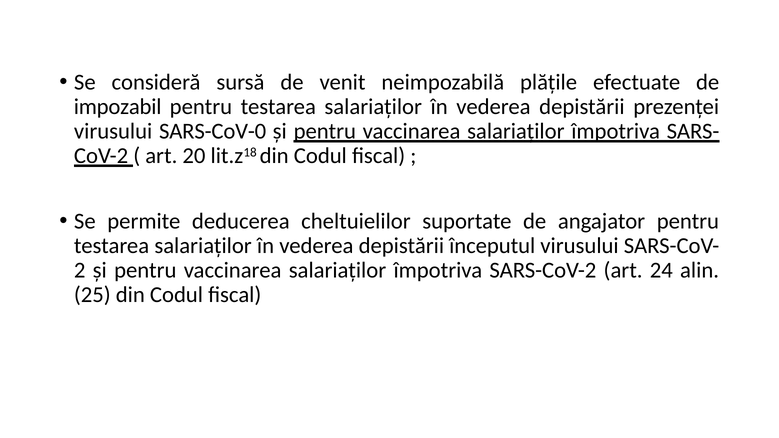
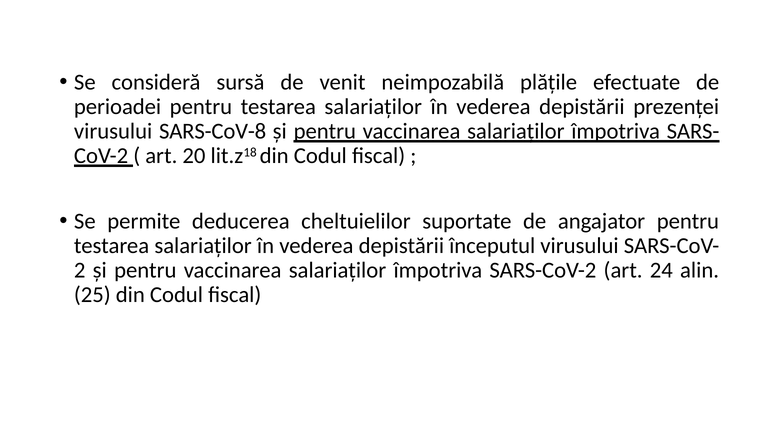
impozabil: impozabil -> perioadei
SARS-CoV-0: SARS-CoV-0 -> SARS-CoV-8
